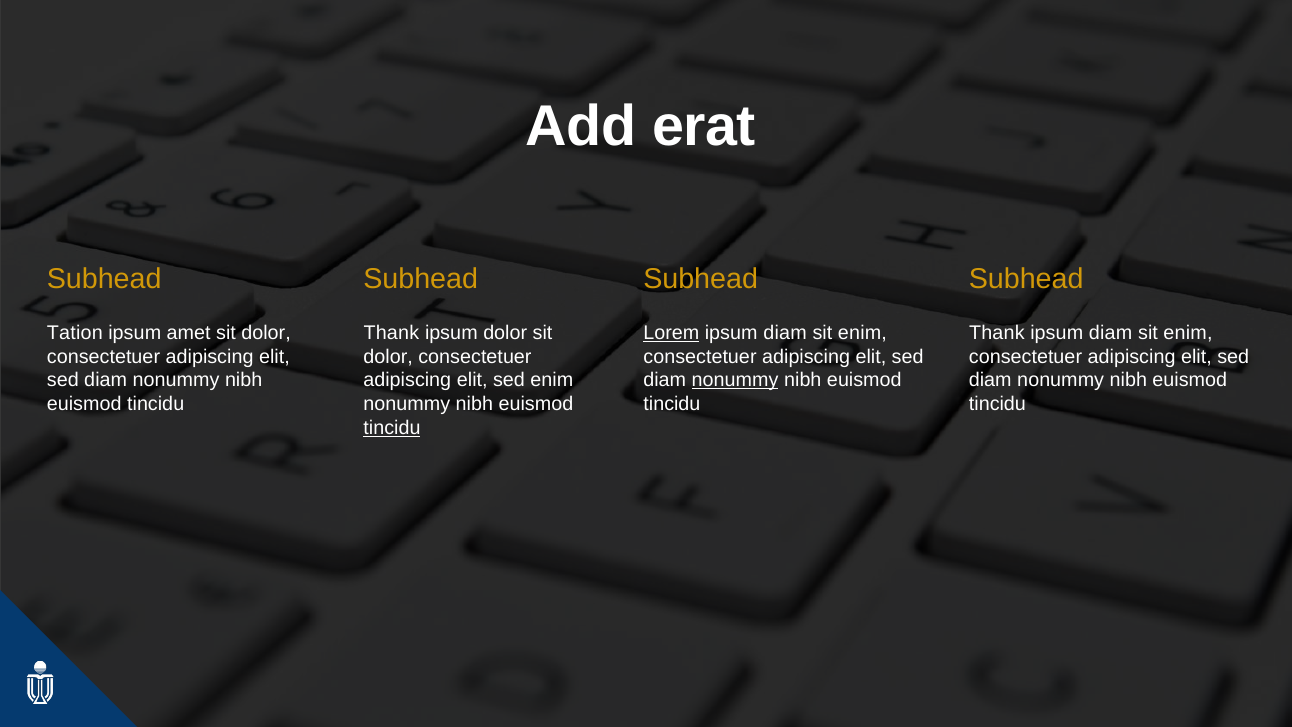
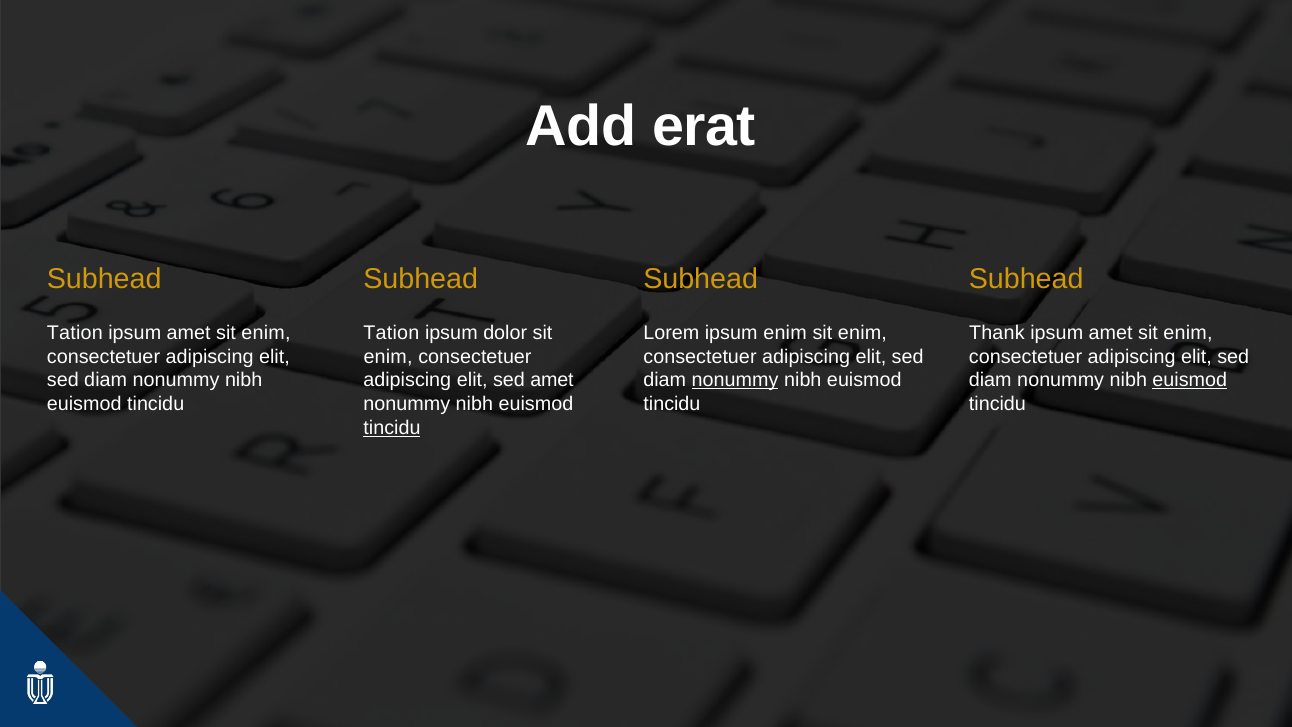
dolor at (266, 333): dolor -> enim
Thank at (391, 333): Thank -> Tation
Lorem underline: present -> none
diam at (785, 333): diam -> enim
diam at (1111, 333): diam -> amet
dolor at (388, 356): dolor -> enim
sed enim: enim -> amet
euismod at (1190, 380) underline: none -> present
